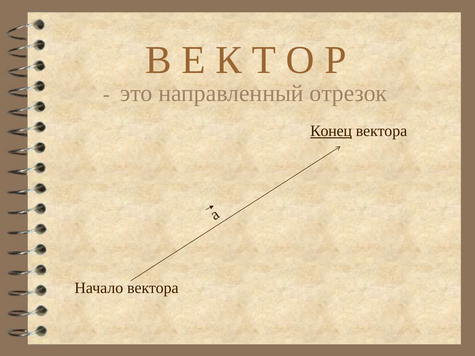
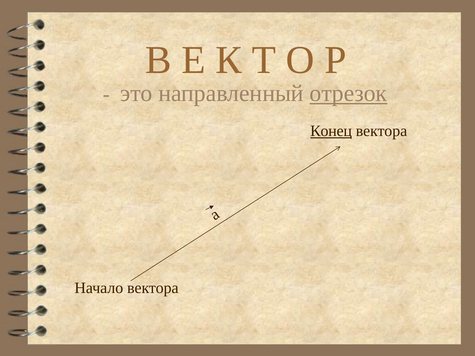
отрезок underline: none -> present
